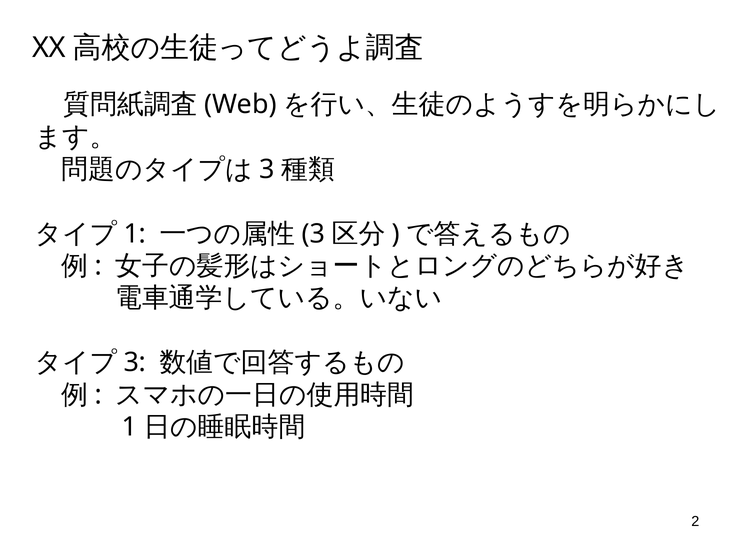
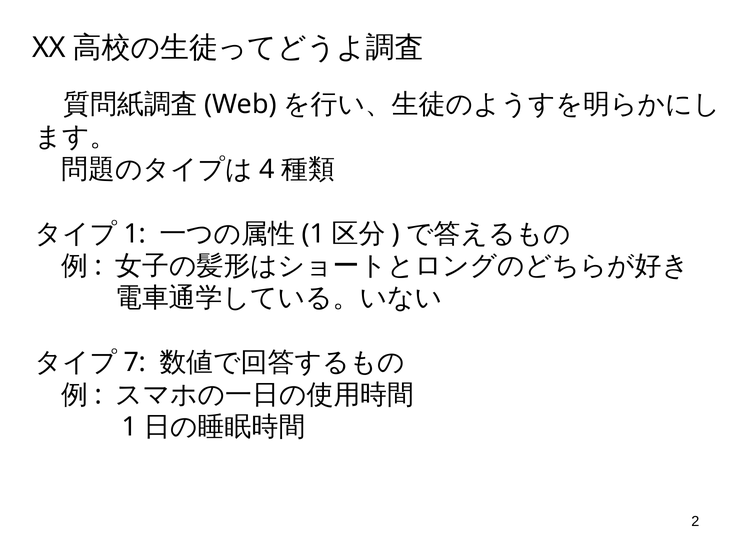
3 at (267, 169): 3 -> 4
3 at (314, 234): 3 -> 1
3 at (135, 363): 3 -> 7
